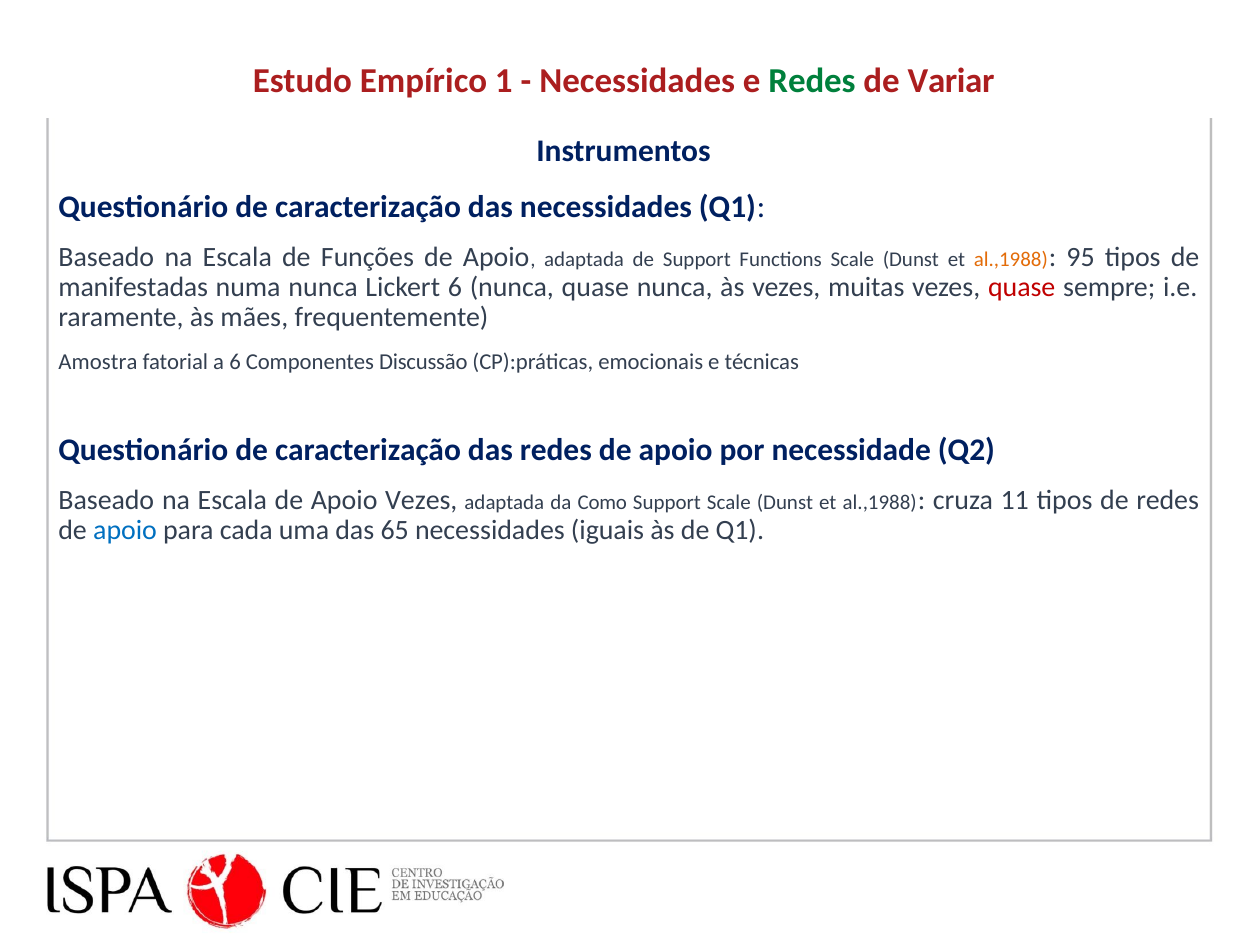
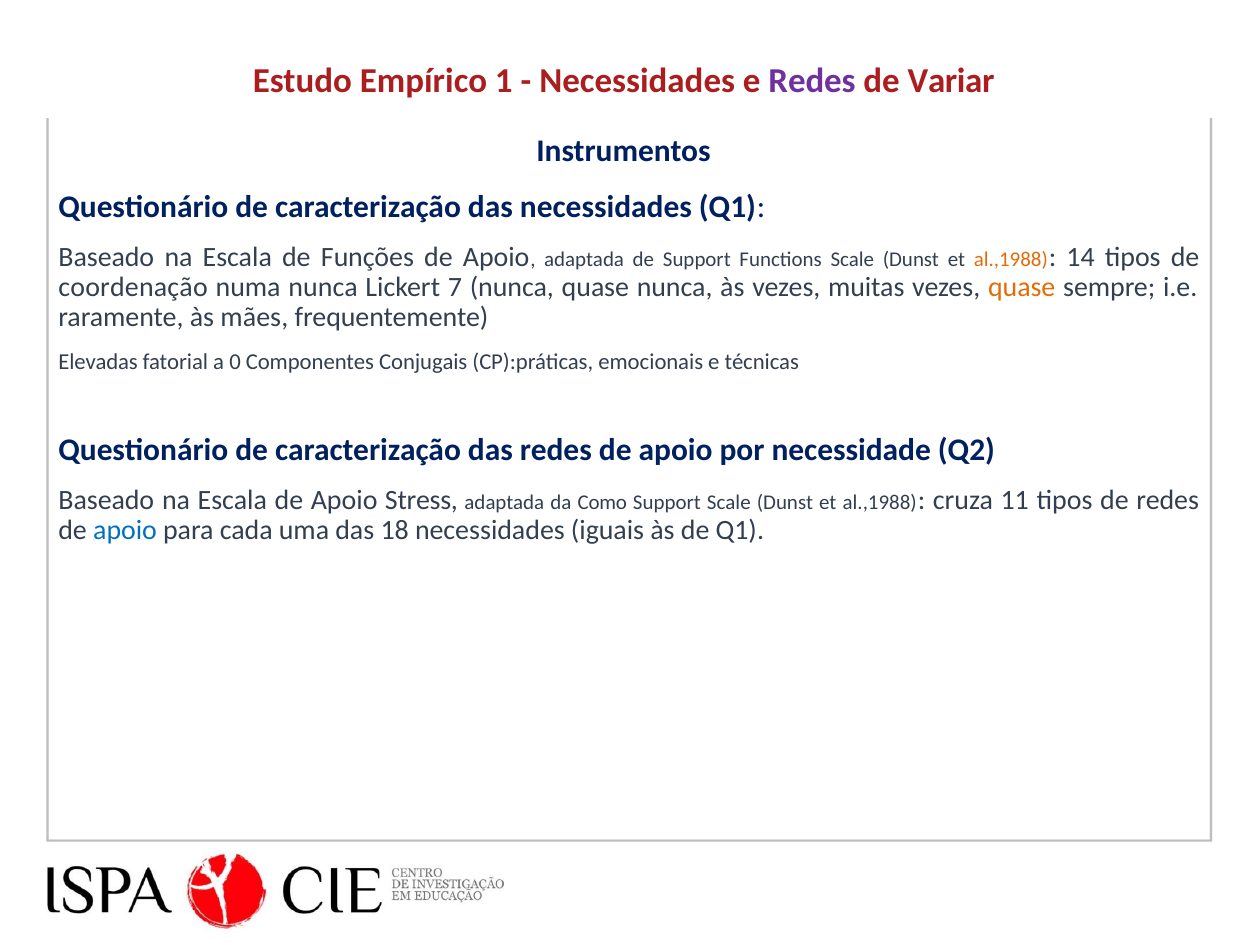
Redes at (812, 81) colour: green -> purple
95: 95 -> 14
manifestadas: manifestadas -> coordenação
Lickert 6: 6 -> 7
quase at (1022, 287) colour: red -> orange
Amostra: Amostra -> Elevadas
a 6: 6 -> 0
Discussão: Discussão -> Conjugais
Apoio Vezes: Vezes -> Stress
65: 65 -> 18
